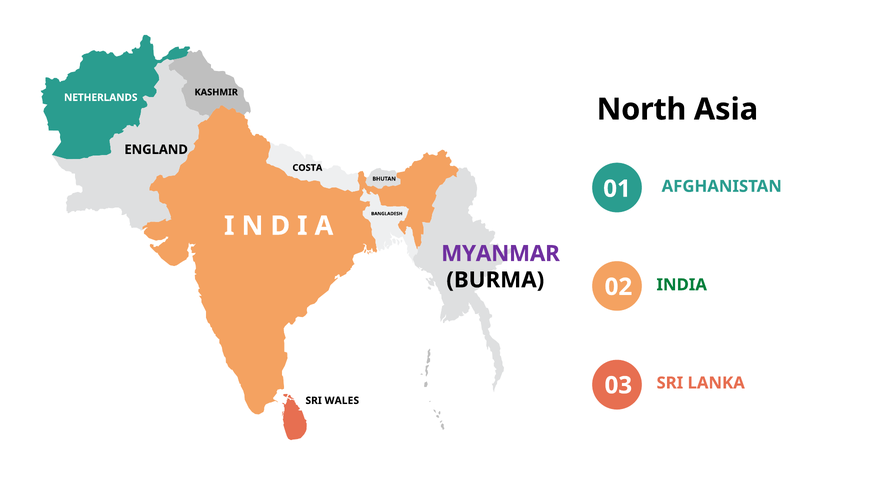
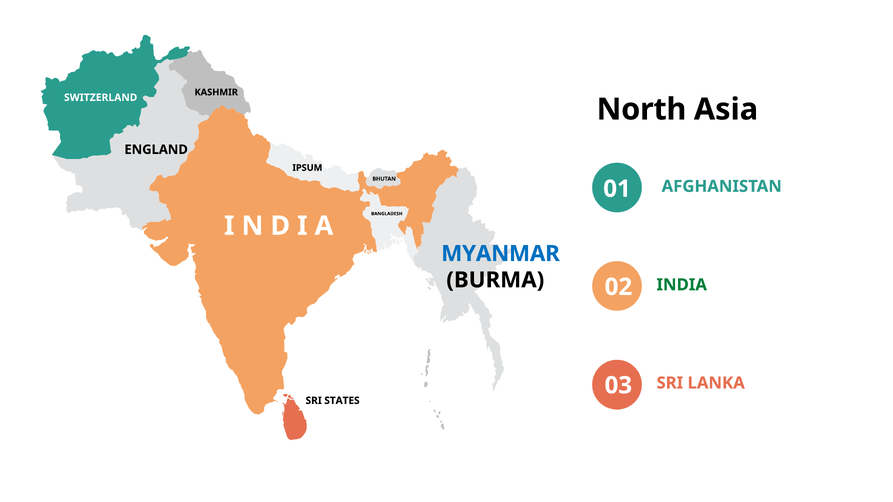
NETHERLANDS: NETHERLANDS -> SWITZERLAND
COSTA: COSTA -> IPSUM
MYANMAR colour: purple -> blue
WALES: WALES -> STATES
